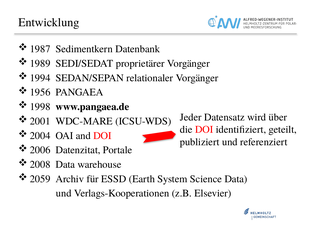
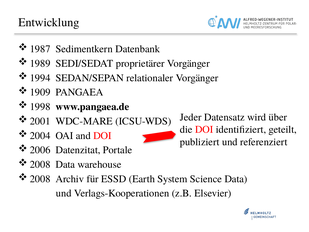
1956: 1956 -> 1909
2059 at (40, 179): 2059 -> 2008
